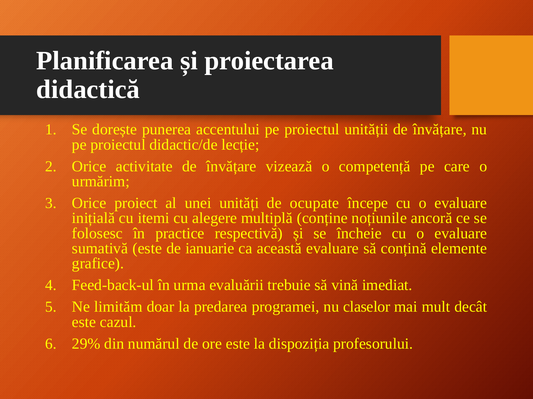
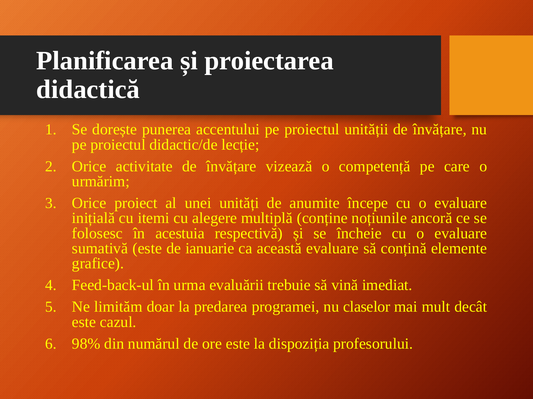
ocupate: ocupate -> anumite
practice: practice -> acestuia
29%: 29% -> 98%
